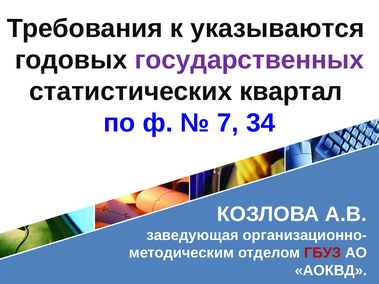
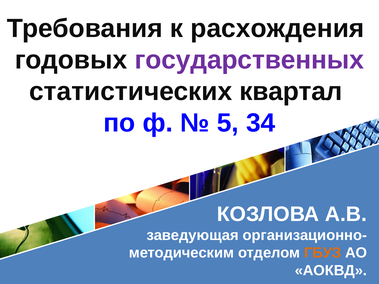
указываются: указываются -> расхождения
7: 7 -> 5
ГБУЗ colour: red -> orange
